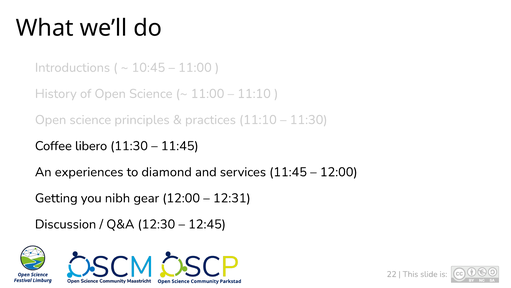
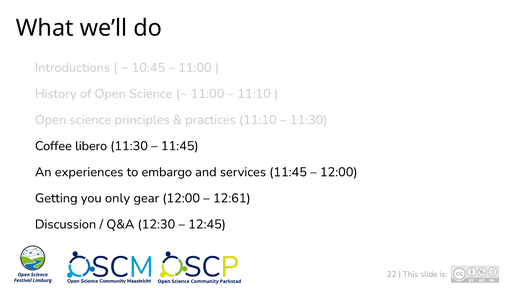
diamond: diamond -> embargo
nibh: nibh -> only
12:31: 12:31 -> 12:61
